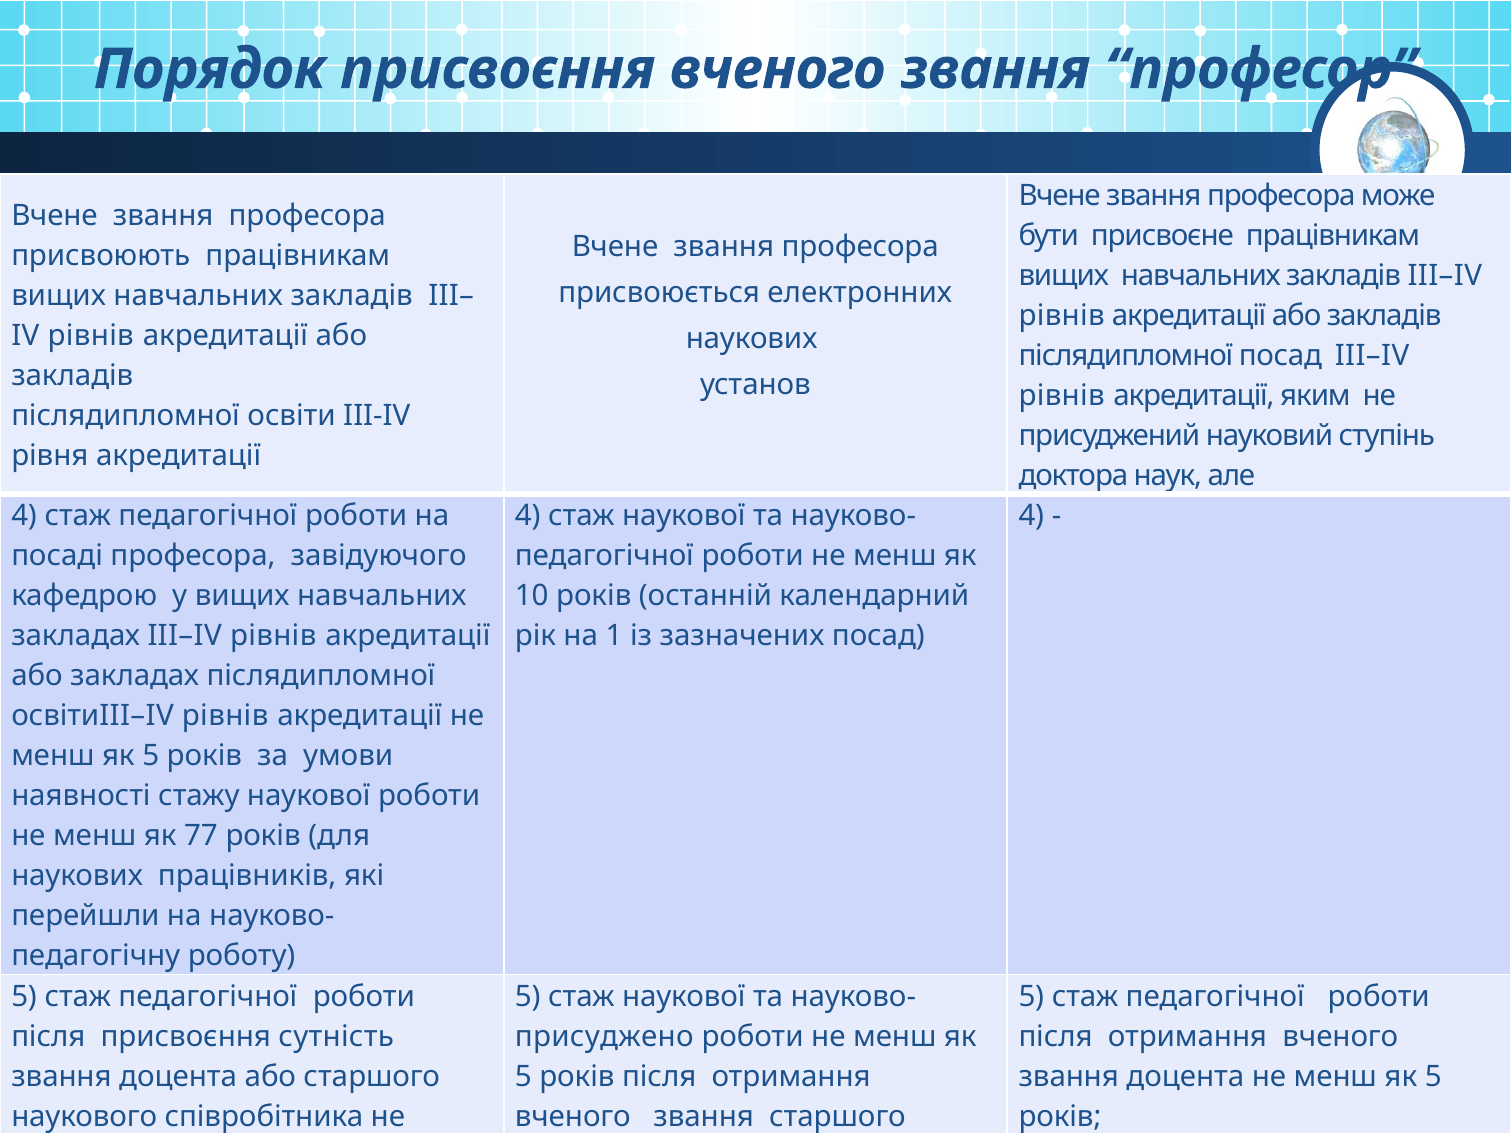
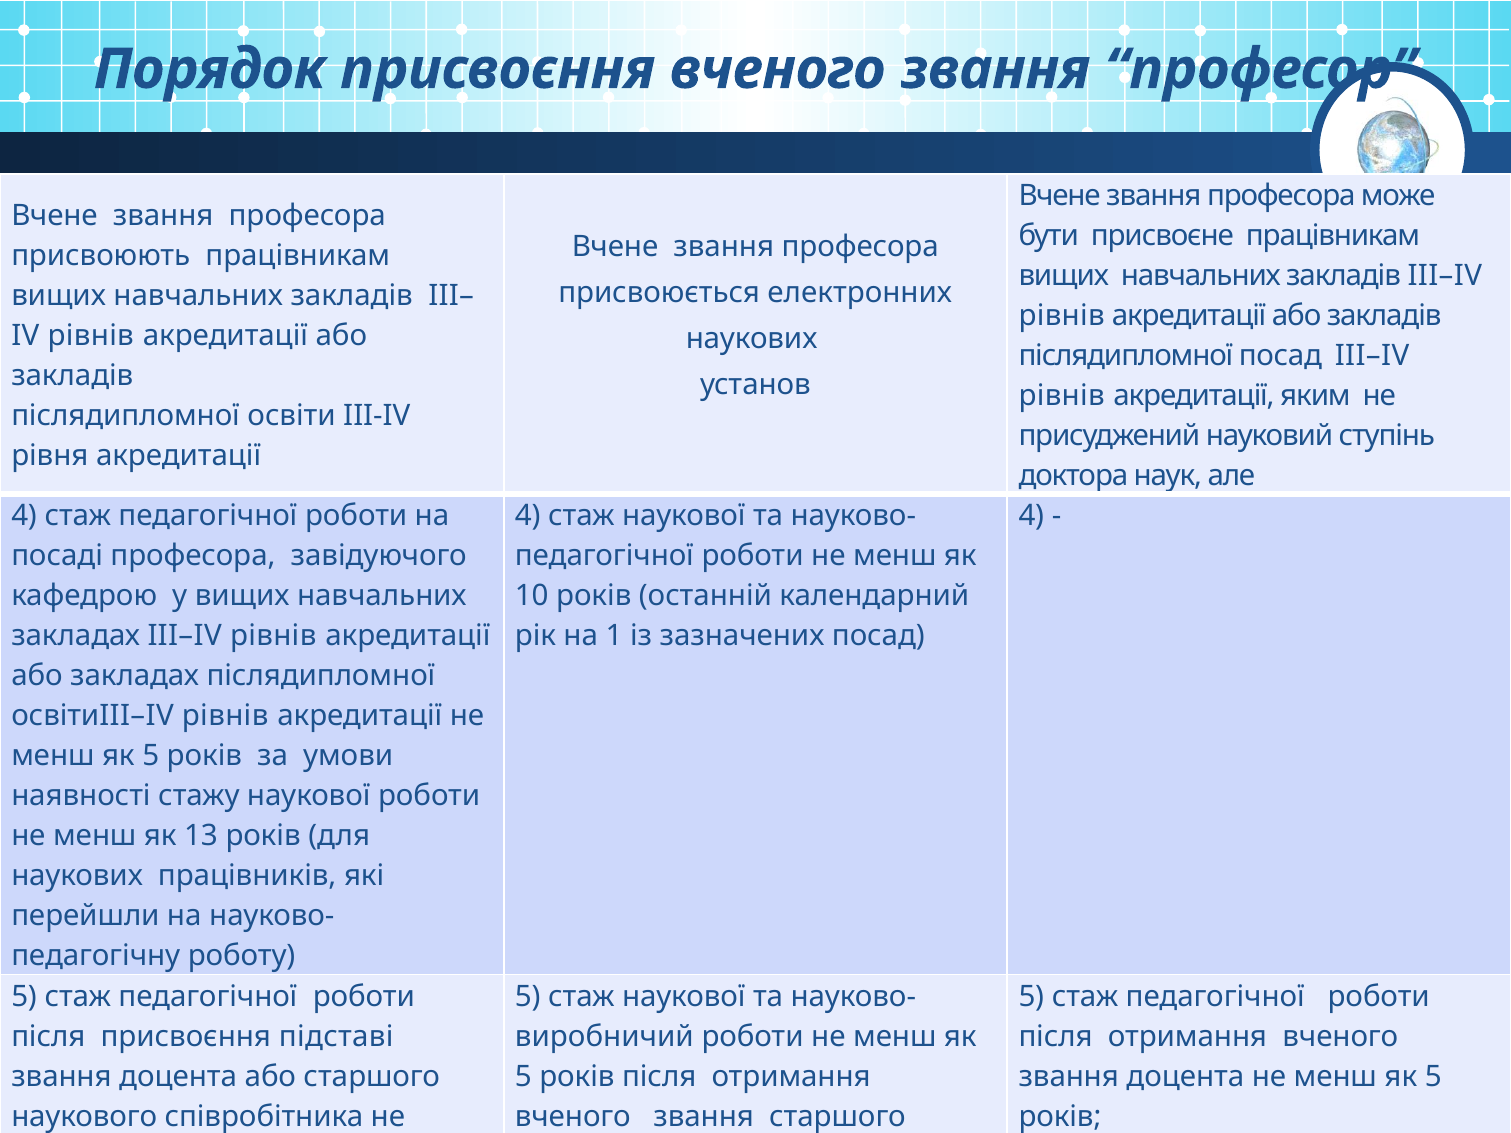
77: 77 -> 13
сутність: сутність -> підставі
присуджено: присуджено -> виробничий
